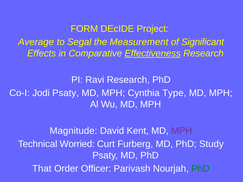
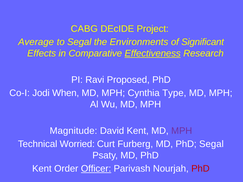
FORM: FORM -> CABG
Measurement: Measurement -> Environments
Ravi Research: Research -> Proposed
Jodi Psaty: Psaty -> When
PhD Study: Study -> Segal
That at (42, 169): That -> Kent
Officer underline: none -> present
PhD at (200, 169) colour: green -> red
